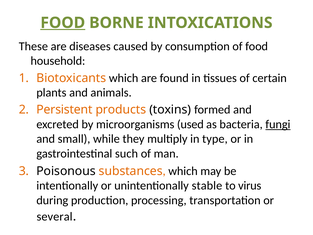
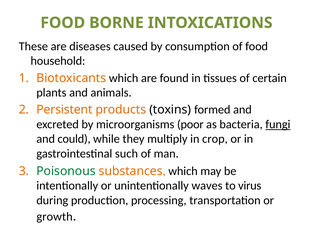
FOOD at (63, 23) underline: present -> none
used: used -> poor
small: small -> could
type: type -> crop
Poisonous colour: black -> green
stable: stable -> waves
several: several -> growth
